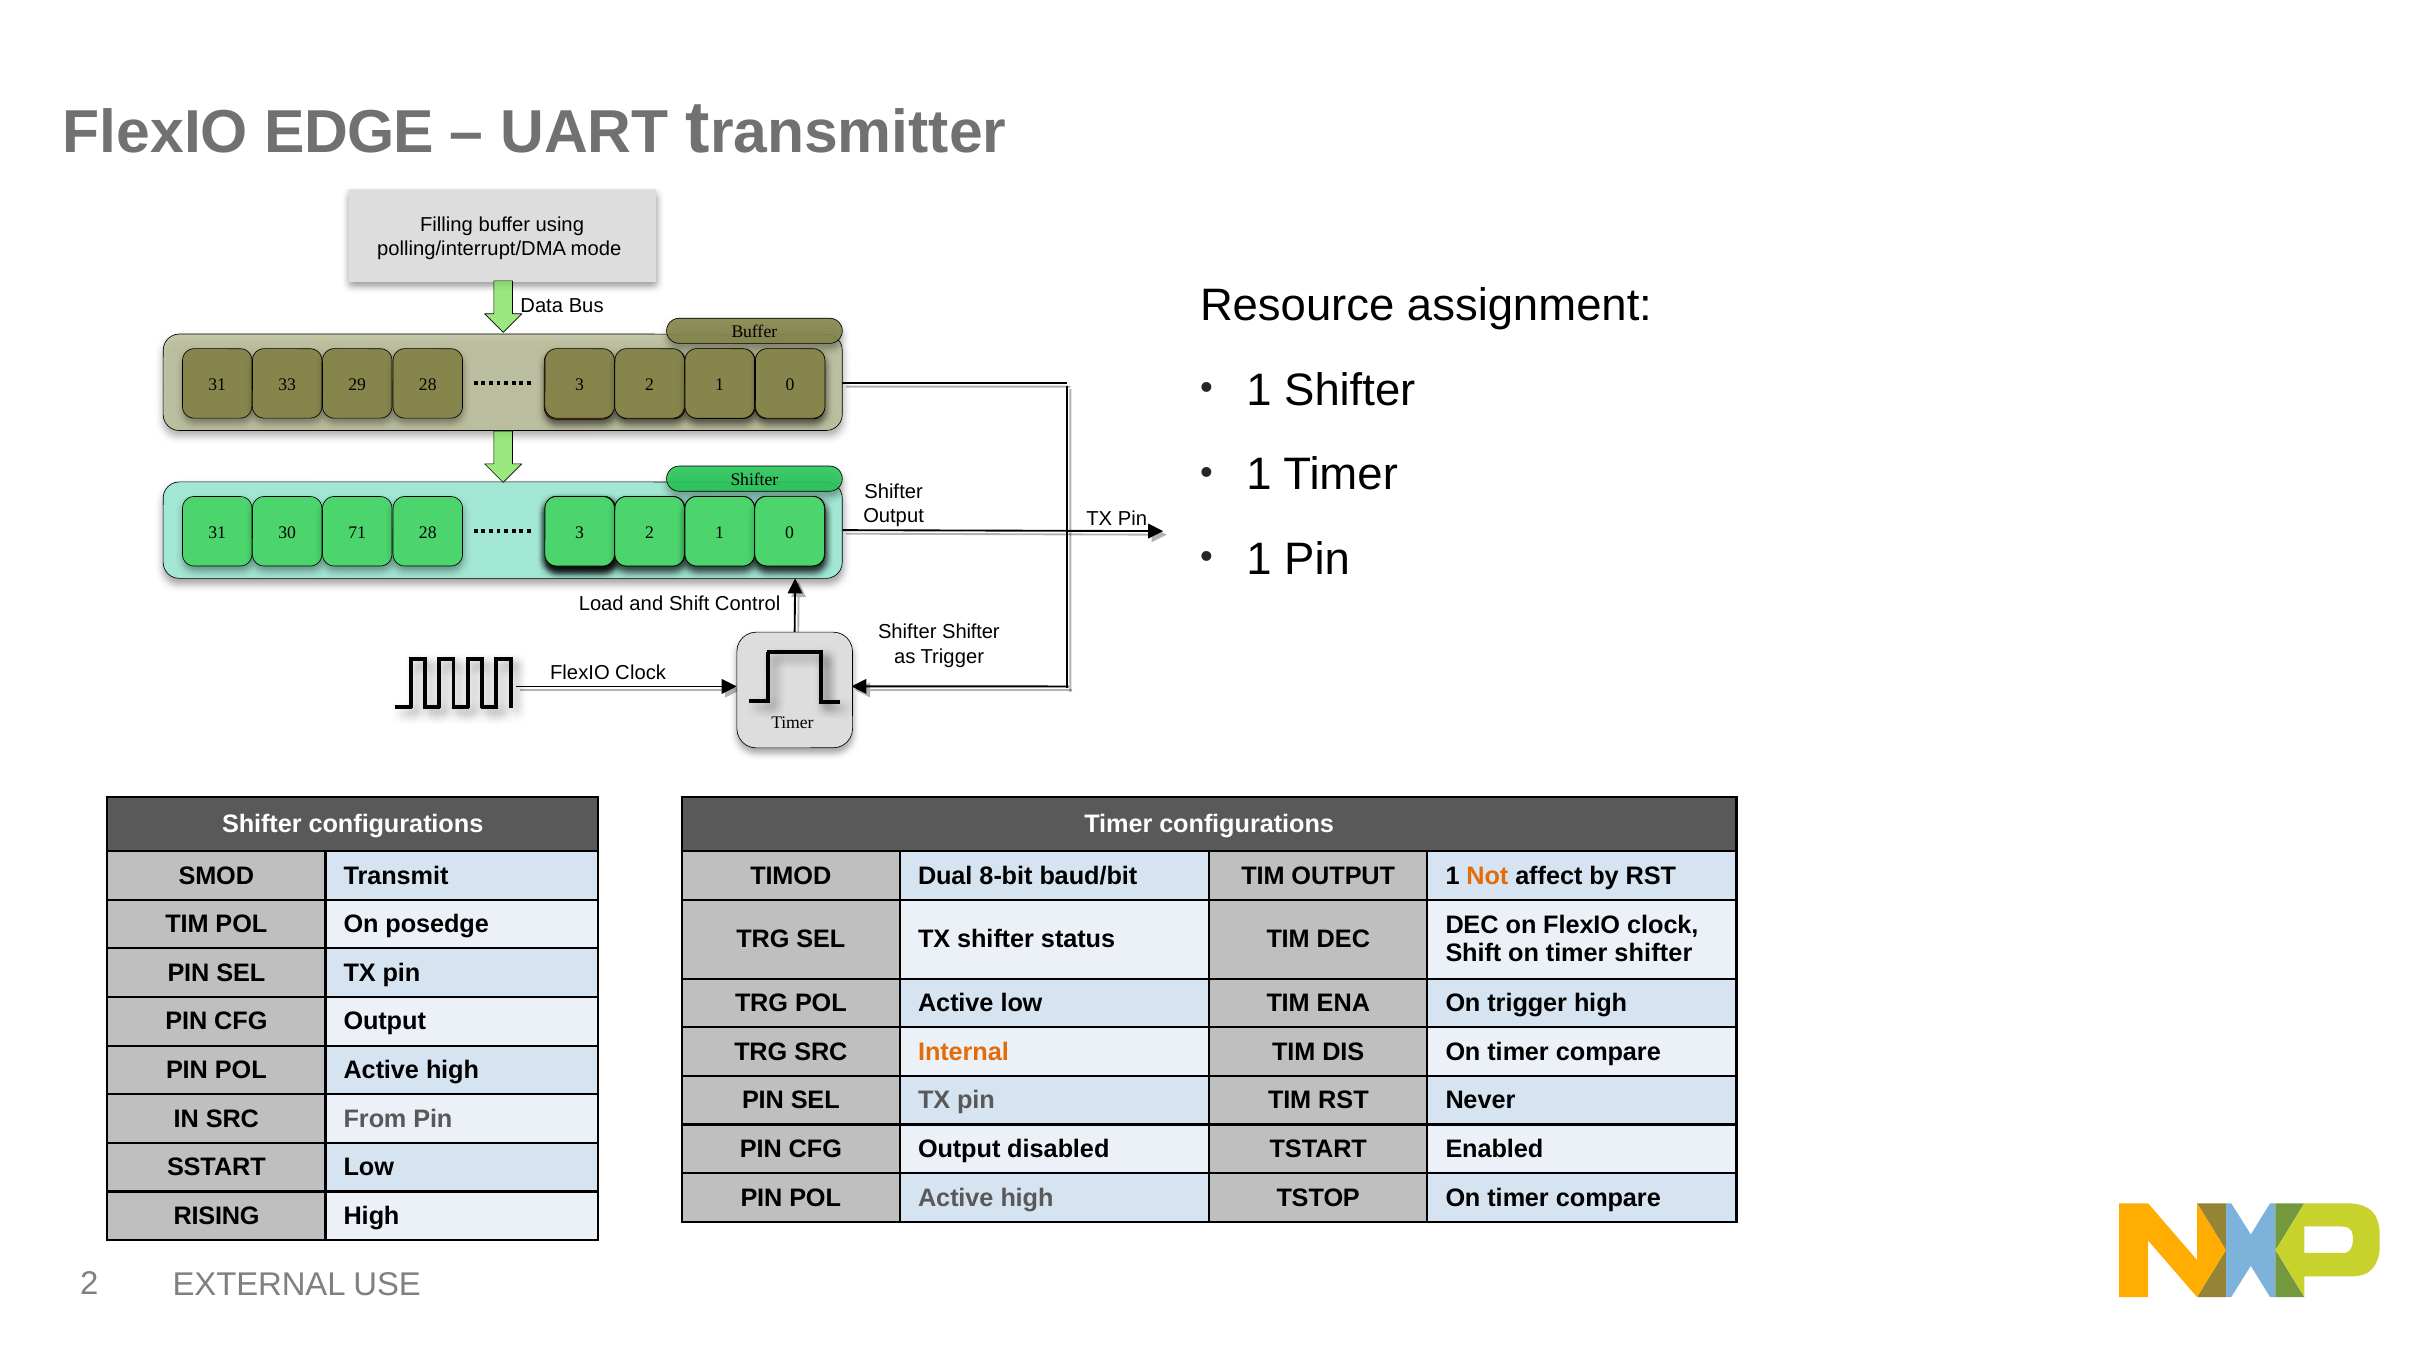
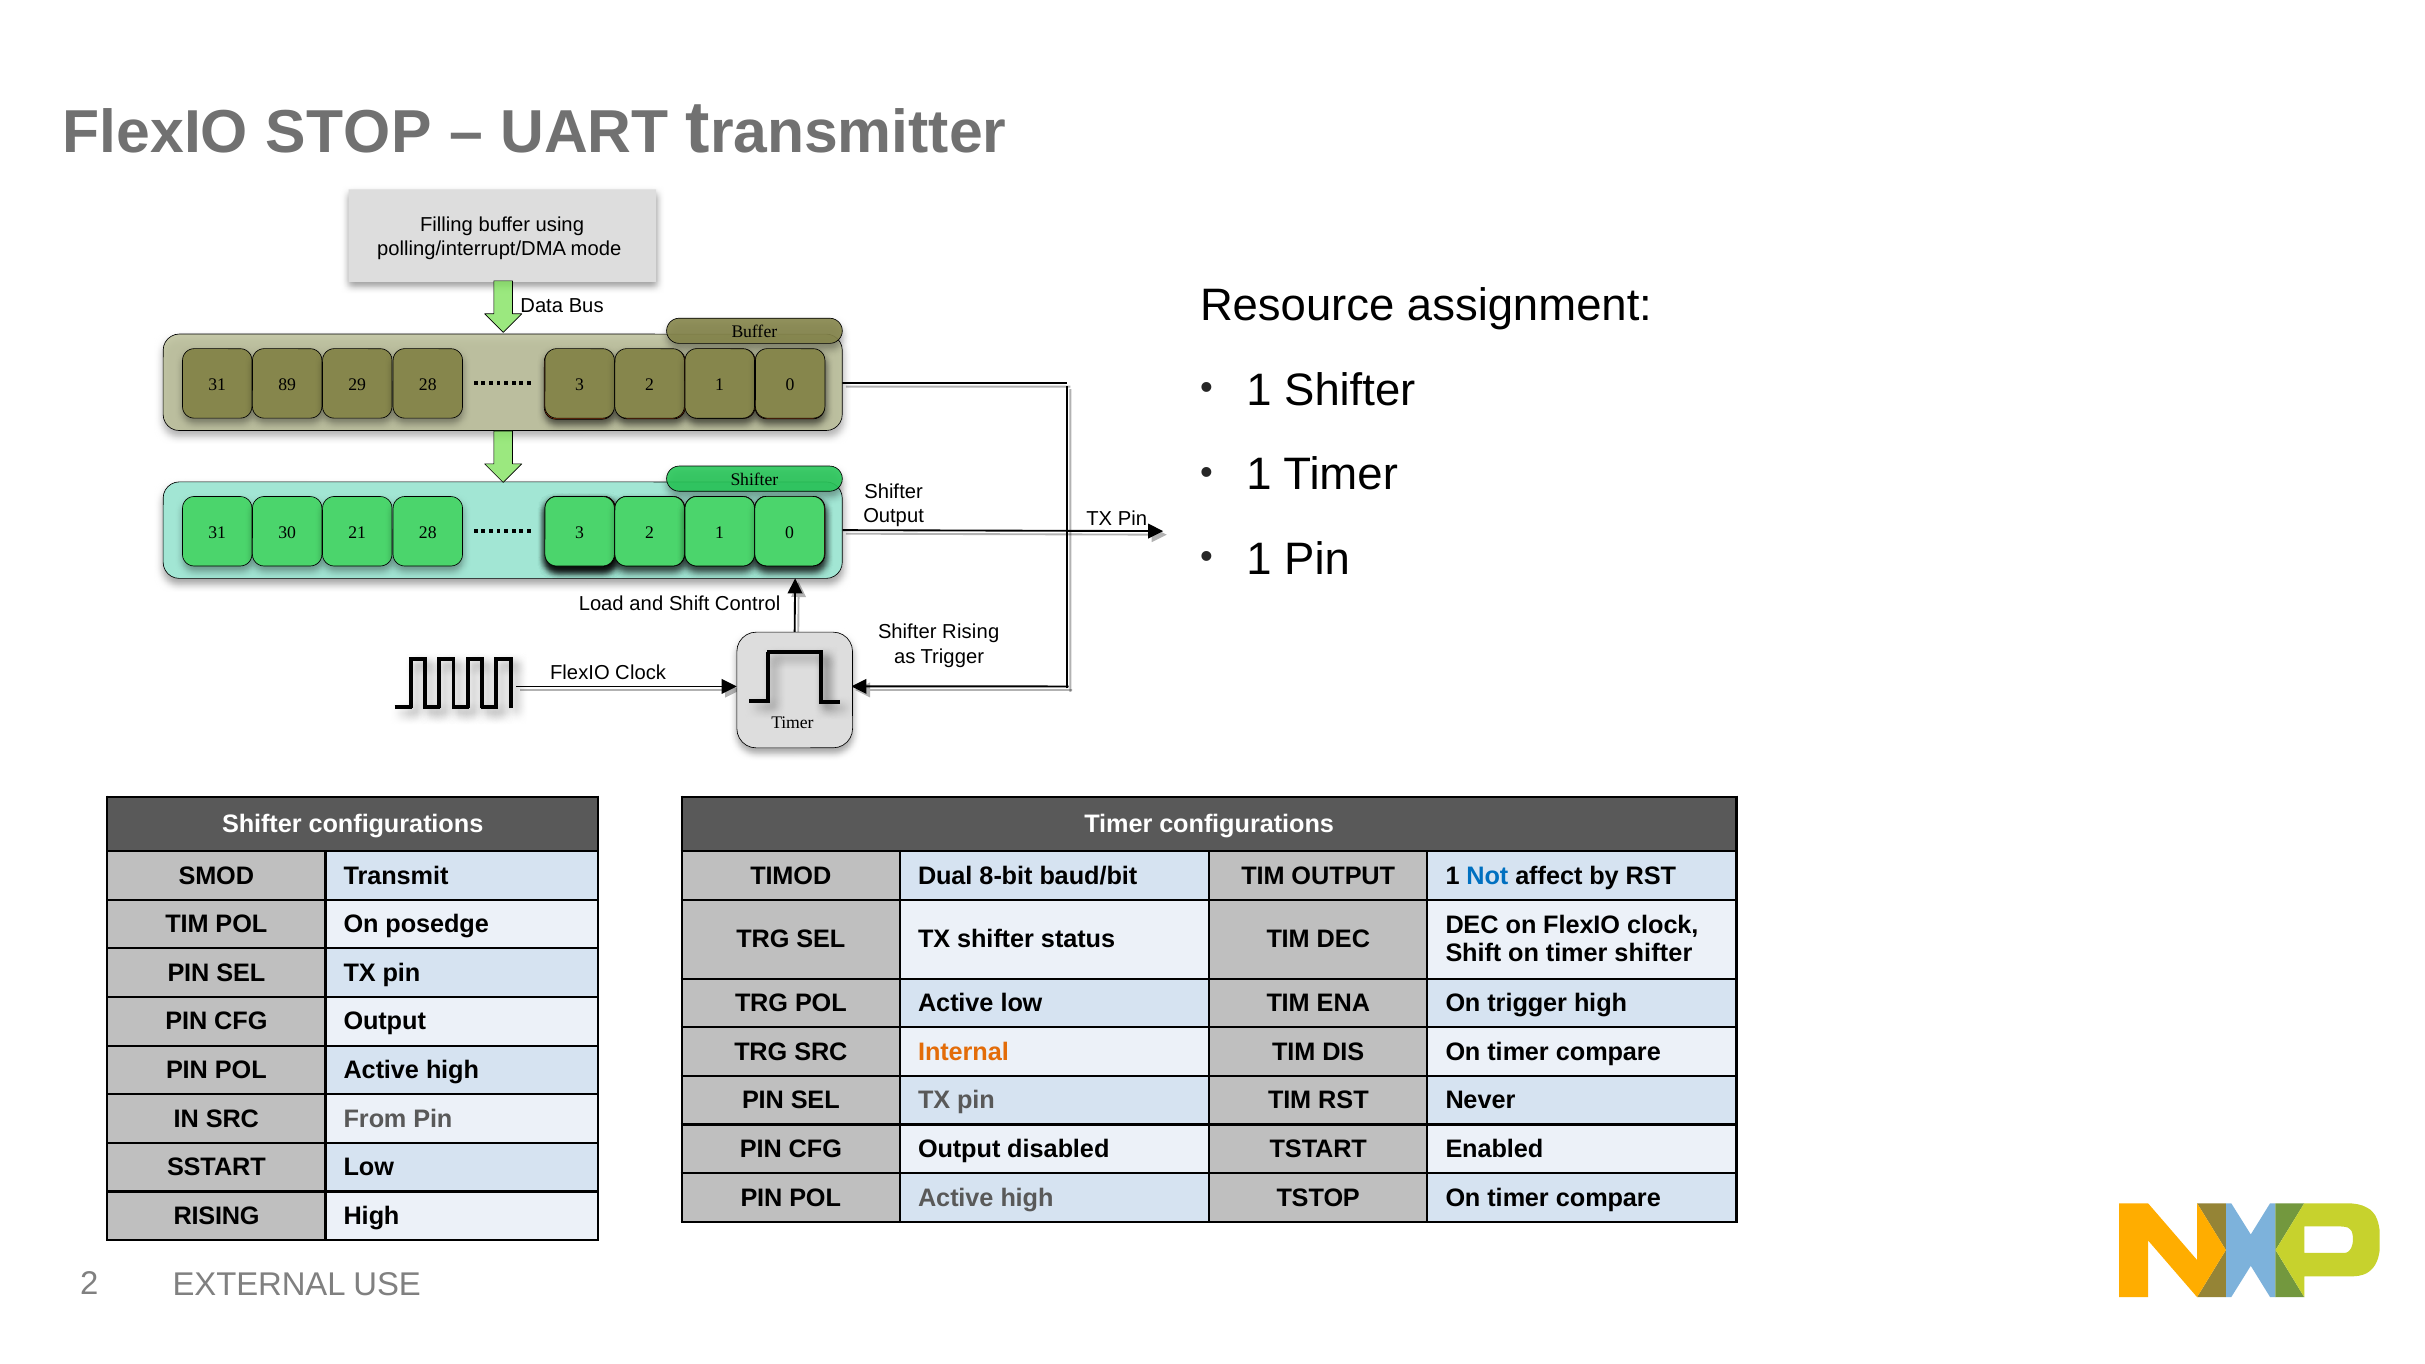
FlexIO EDGE: EDGE -> STOP
33: 33 -> 89
71: 71 -> 21
Shifter Shifter: Shifter -> Rising
Not colour: orange -> blue
